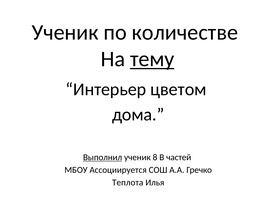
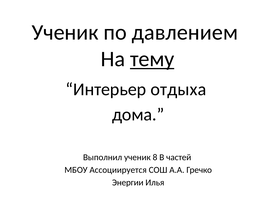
количестве: количестве -> давлением
цветом: цветом -> отдыха
Выполнил underline: present -> none
Теплота: Теплота -> Энергии
